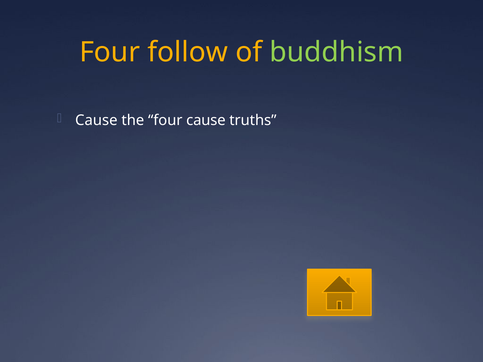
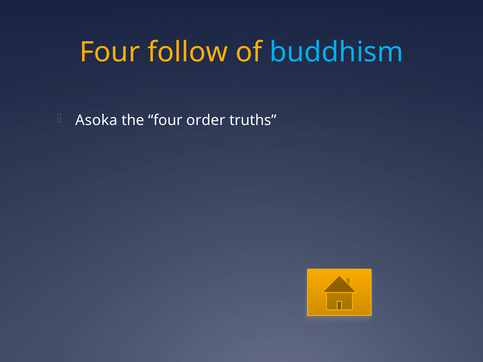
buddhism colour: light green -> light blue
Cause at (96, 120): Cause -> Asoka
four cause: cause -> order
